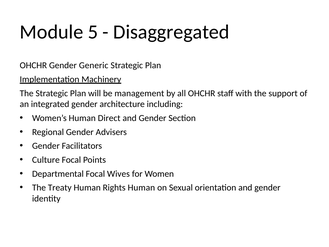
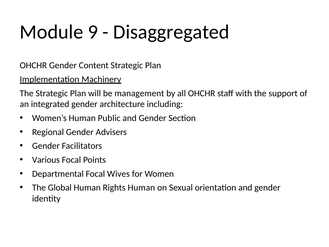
5: 5 -> 9
Generic: Generic -> Content
Direct: Direct -> Public
Culture: Culture -> Various
Treaty: Treaty -> Global
